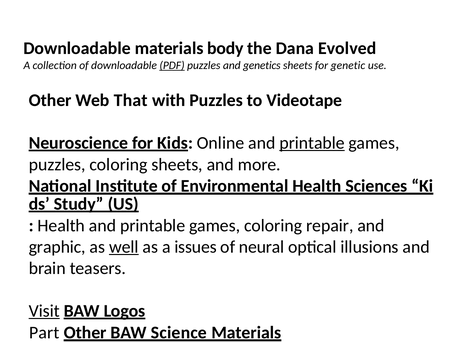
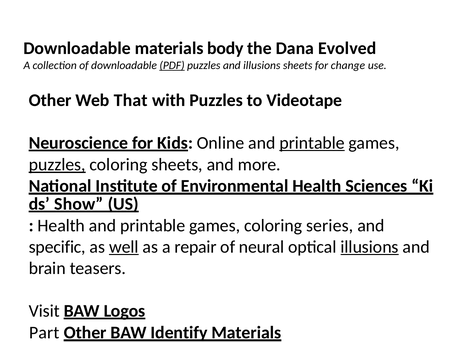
and genetics: genetics -> illusions
genetic: genetic -> change
puzzles at (57, 165) underline: none -> present
Study: Study -> Show
repair: repair -> series
graphic: graphic -> specific
issues: issues -> repair
illusions at (370, 247) underline: none -> present
Visit underline: present -> none
Science: Science -> Identify
